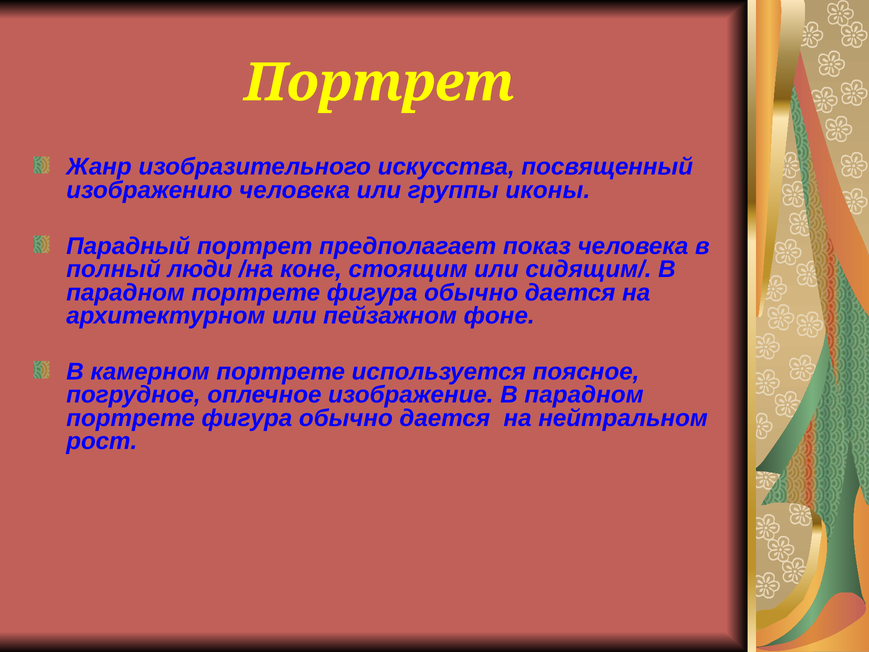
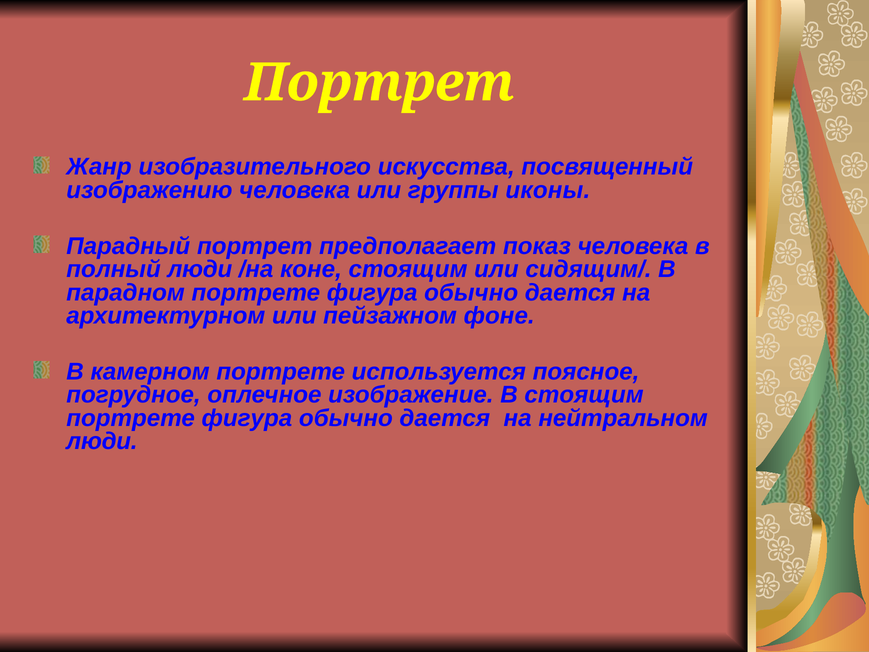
изображение В парадном: парадном -> стоящим
рост at (102, 441): рост -> люди
